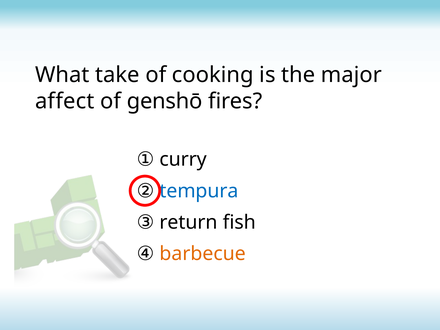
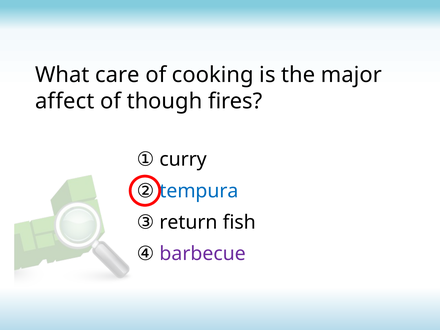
take: take -> care
genshō: genshō -> though
barbecue colour: orange -> purple
